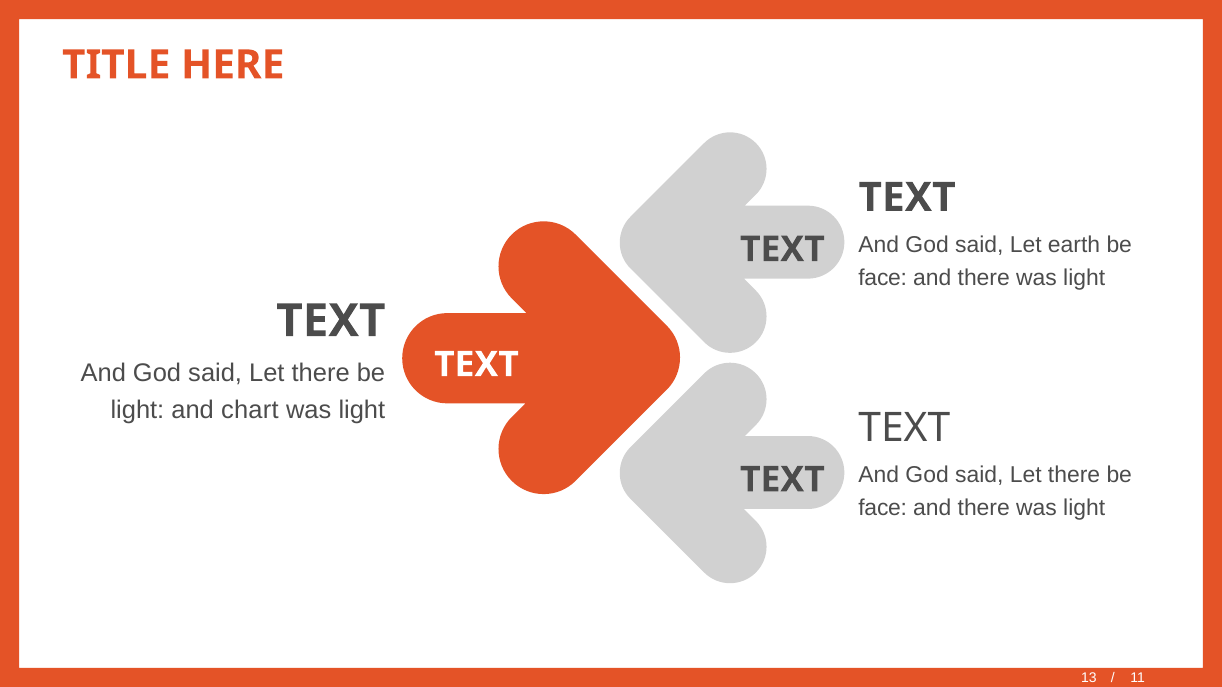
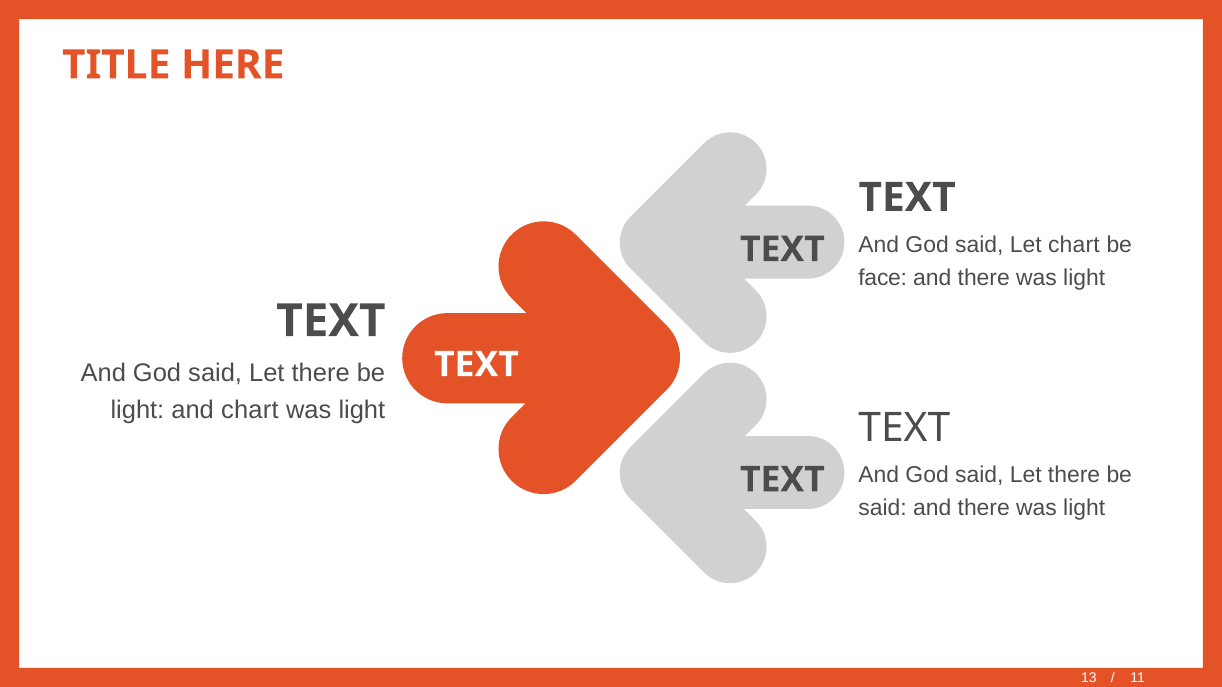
Let earth: earth -> chart
face at (883, 509): face -> said
